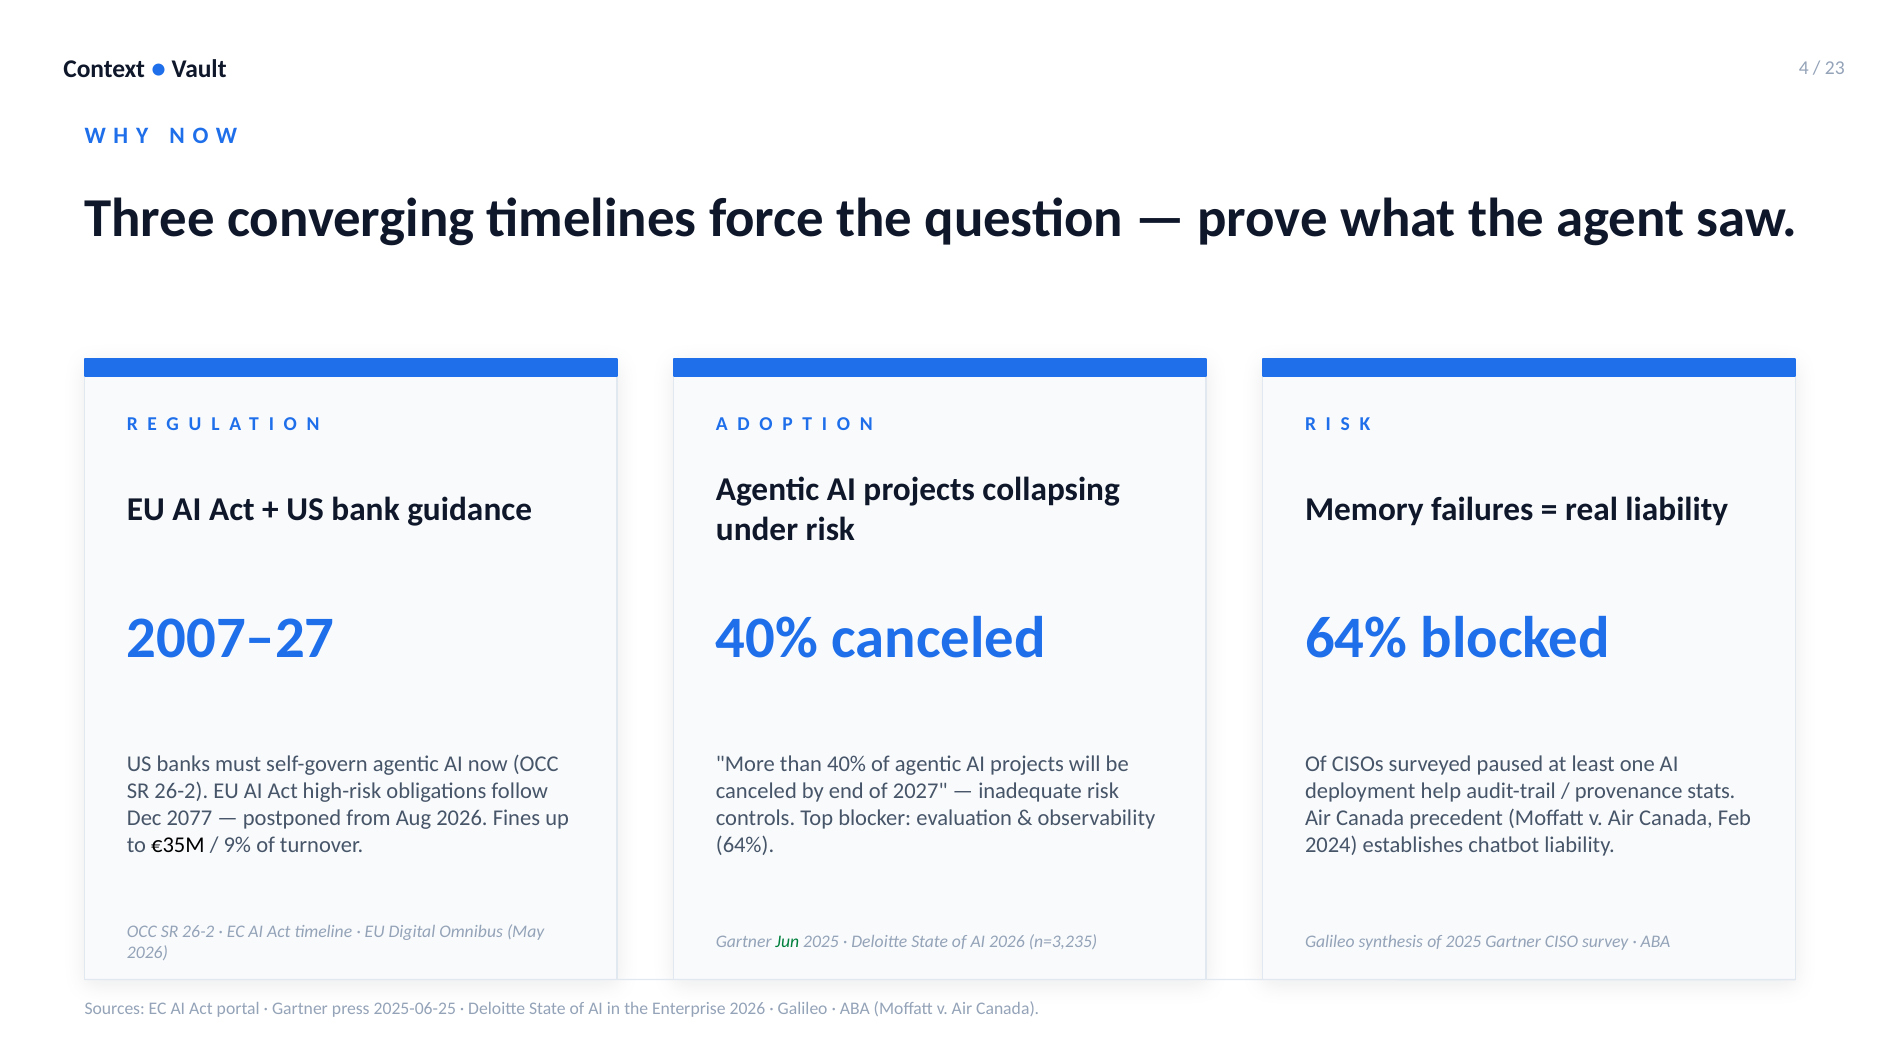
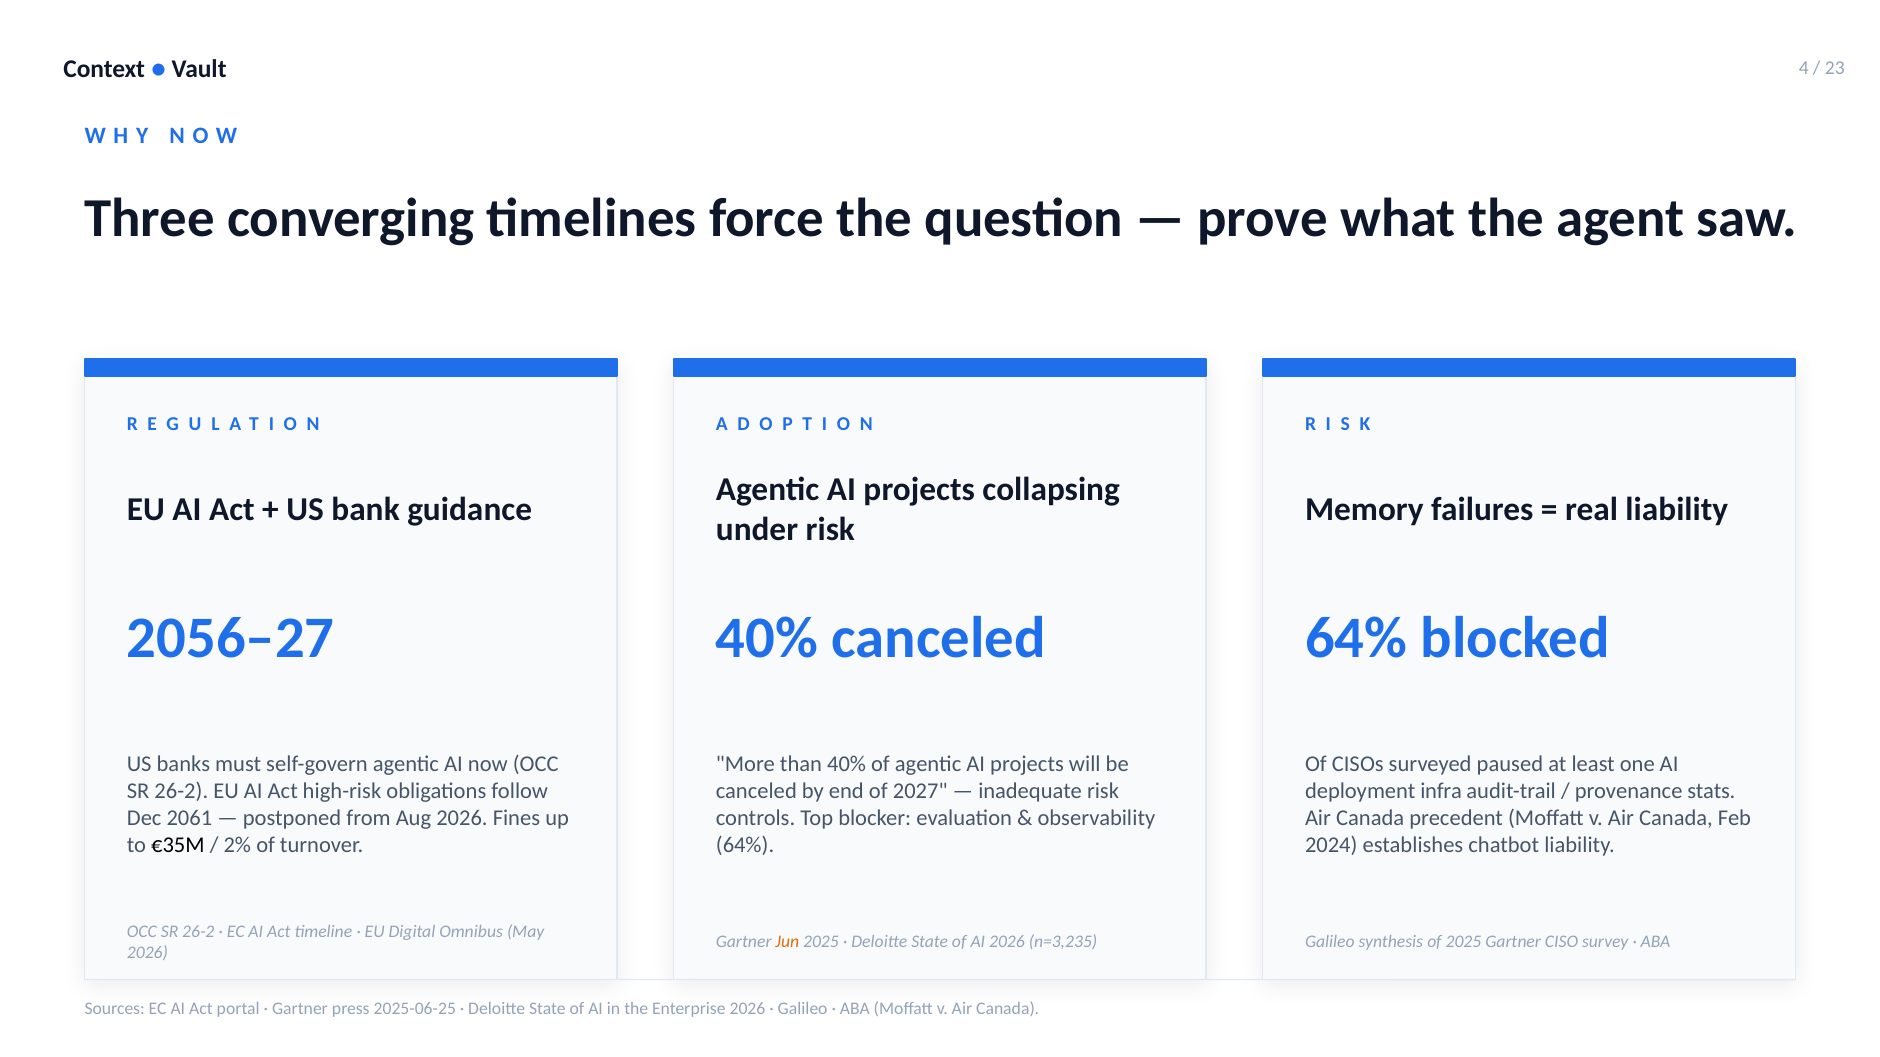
2007–27: 2007–27 -> 2056–27
help: help -> infra
2077: 2077 -> 2061
9%: 9% -> 2%
Jun colour: green -> orange
